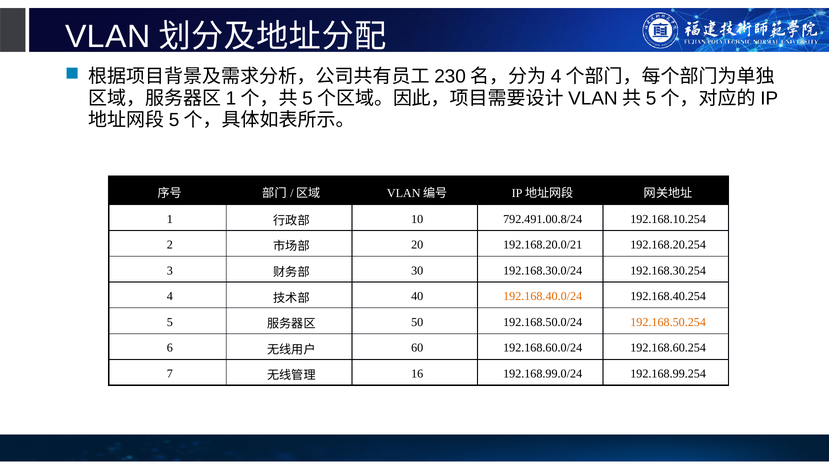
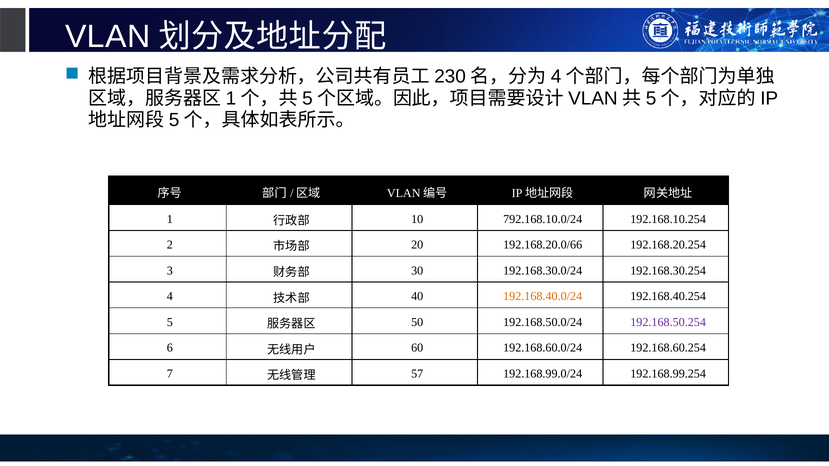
792.491.00.8/24: 792.491.00.8/24 -> 792.168.10.0/24
192.168.20.0/21: 192.168.20.0/21 -> 192.168.20.0/66
192.168.50.254 colour: orange -> purple
16: 16 -> 57
